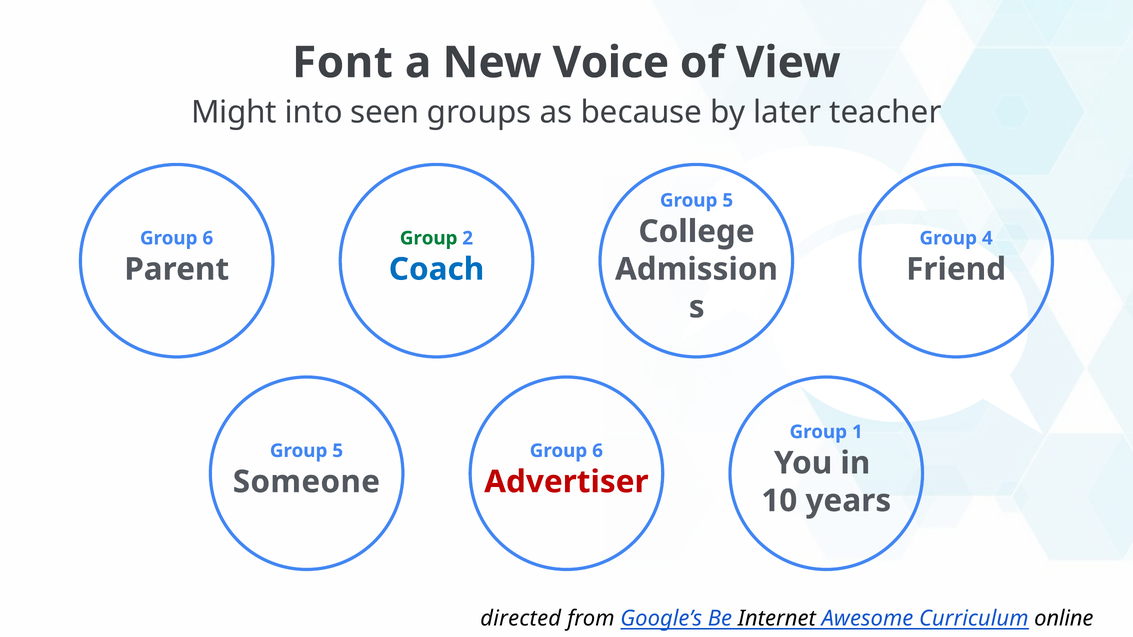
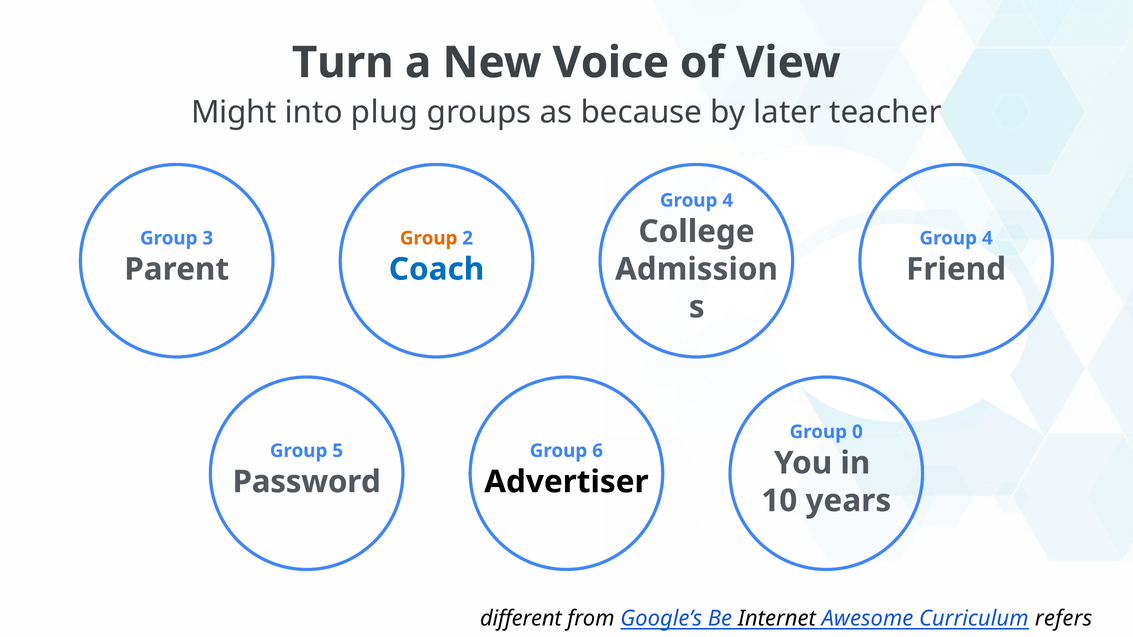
Font: Font -> Turn
seen: seen -> plug
5 at (728, 201): 5 -> 4
6 at (208, 238): 6 -> 3
Group at (429, 238) colour: green -> orange
1: 1 -> 0
Someone: Someone -> Password
Advertiser colour: red -> black
directed: directed -> different
online: online -> refers
